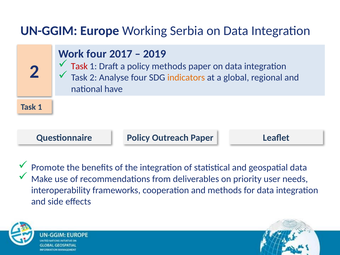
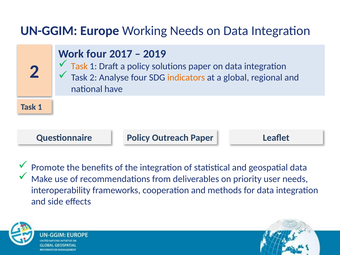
Working Serbia: Serbia -> Needs
Task at (79, 66) colour: red -> orange
policy methods: methods -> solutions
